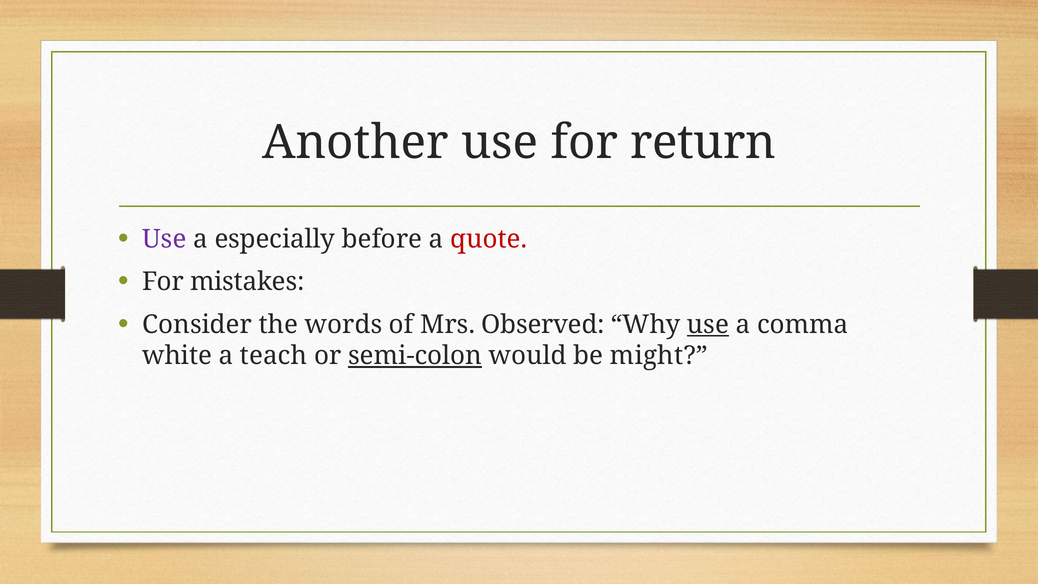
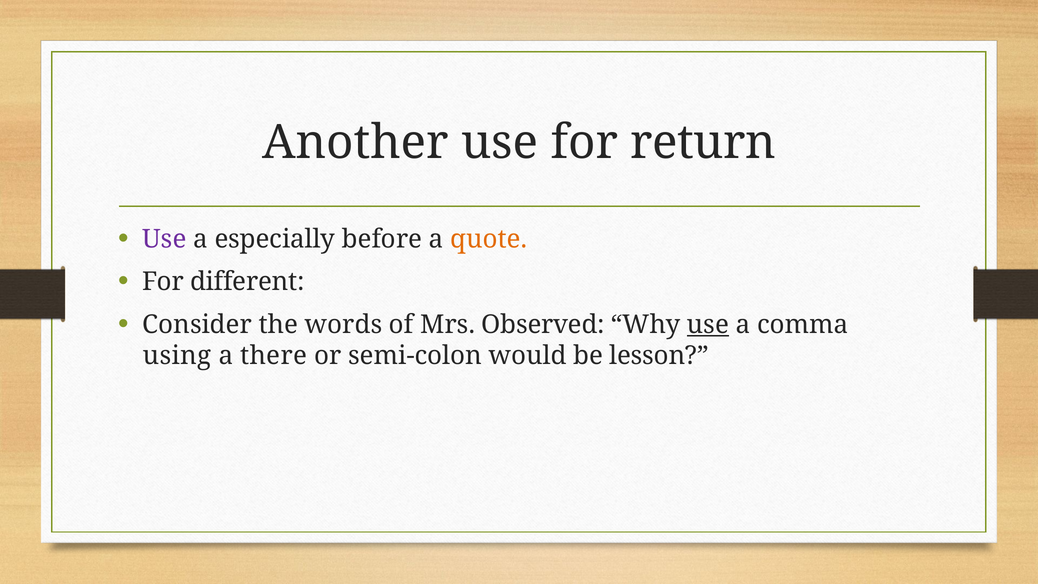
quote colour: red -> orange
mistakes: mistakes -> different
white: white -> using
teach: teach -> there
semi-colon underline: present -> none
might: might -> lesson
